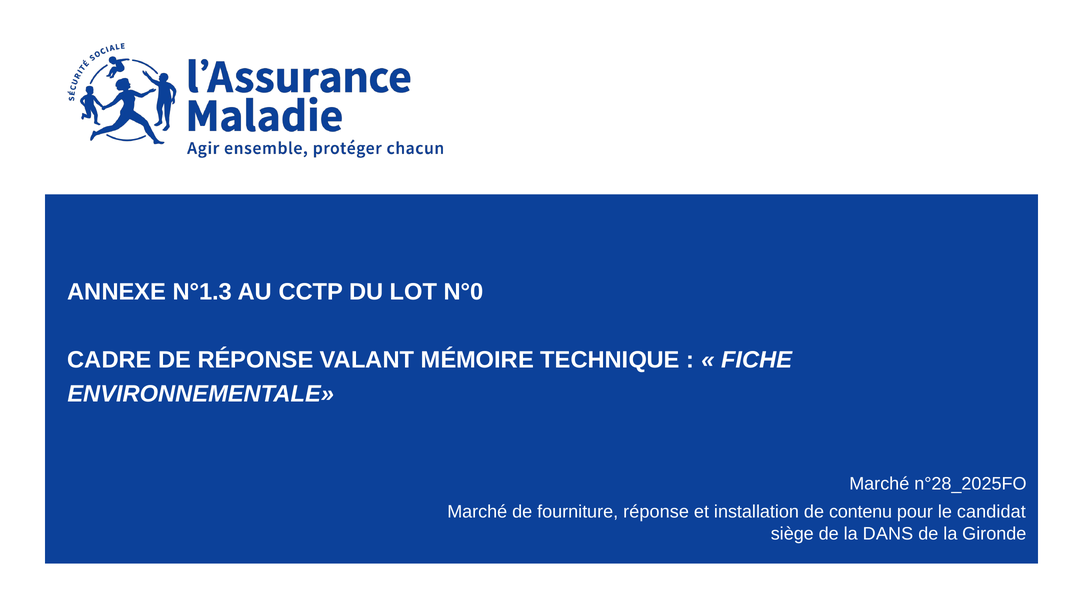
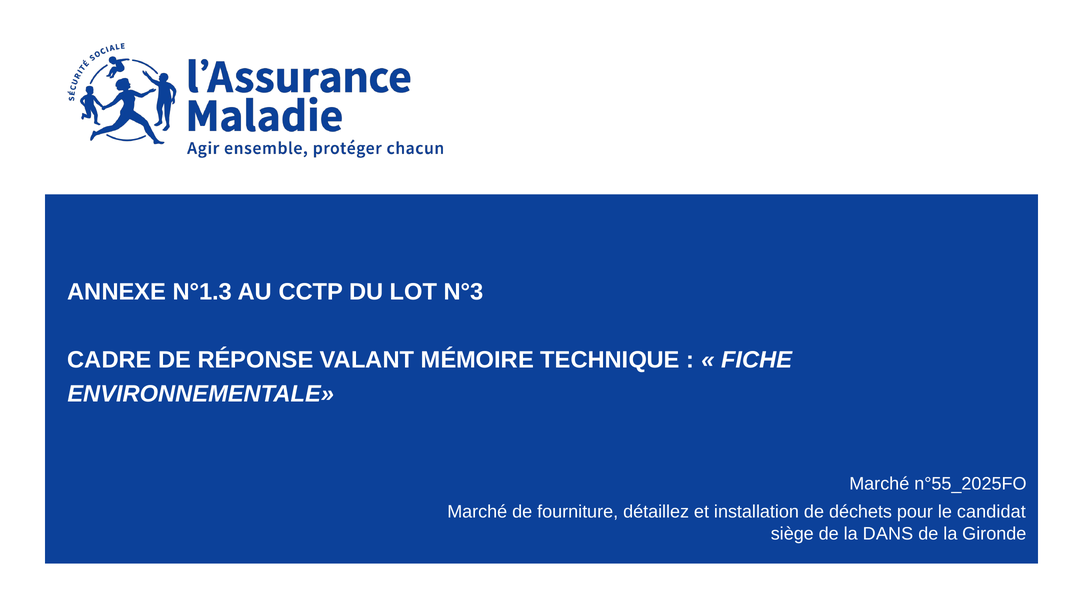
N°0: N°0 -> N°3
n°28_2025FO: n°28_2025FO -> n°55_2025FO
fourniture réponse: réponse -> détaillez
contenu: contenu -> déchets
